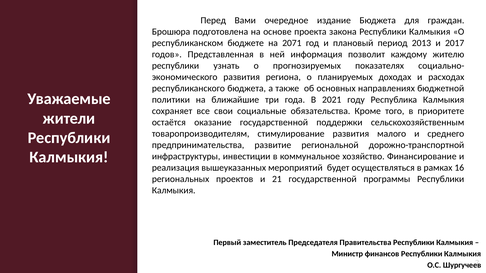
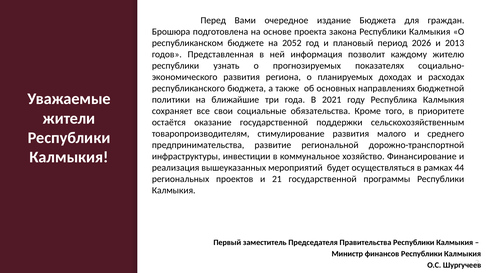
2071: 2071 -> 2052
2013: 2013 -> 2026
2017: 2017 -> 2013
16: 16 -> 44
